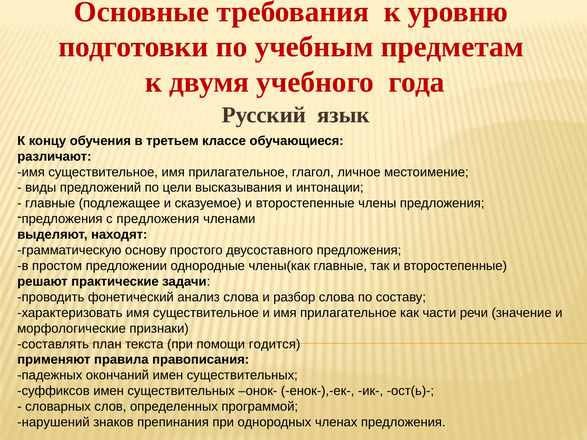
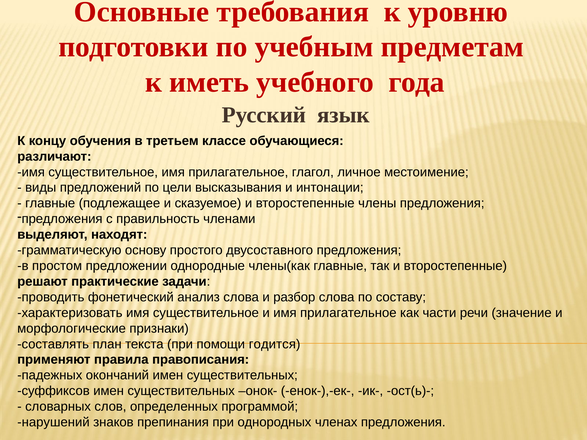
двумя: двумя -> иметь
с предложения: предложения -> правильность
